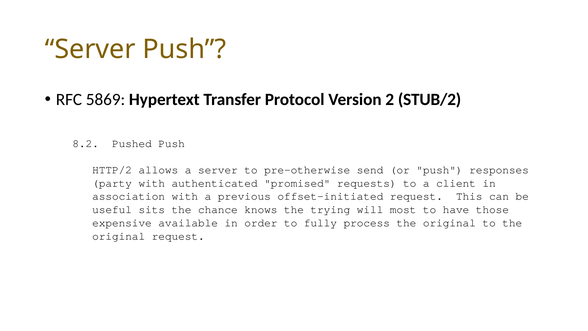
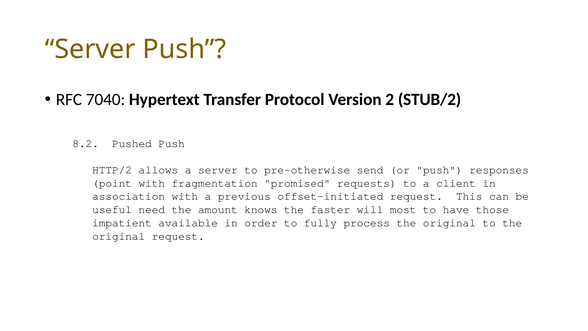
5869: 5869 -> 7040
party: party -> point
authenticated: authenticated -> fragmentation
sits: sits -> need
chance: chance -> amount
trying: trying -> faster
expensive: expensive -> impatient
